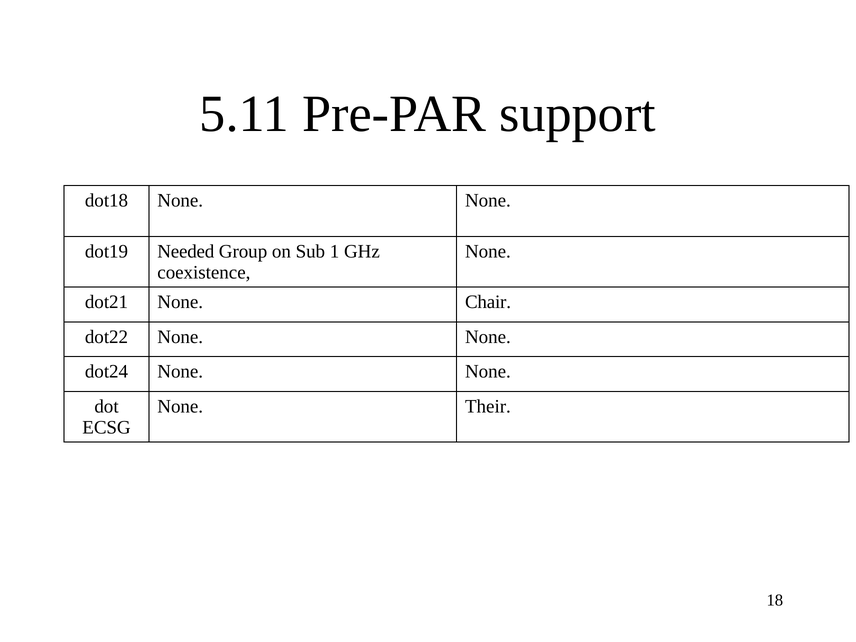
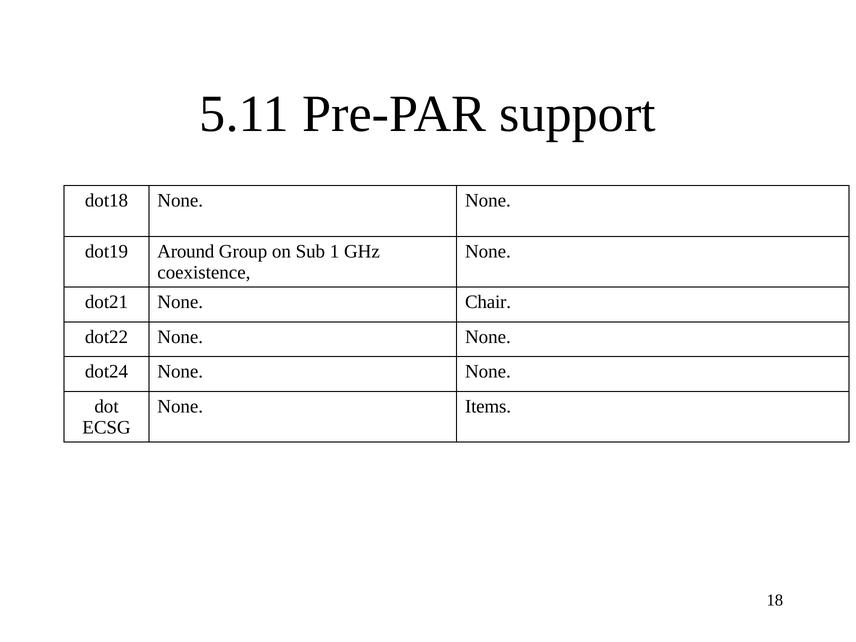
Needed: Needed -> Around
Their: Their -> Items
